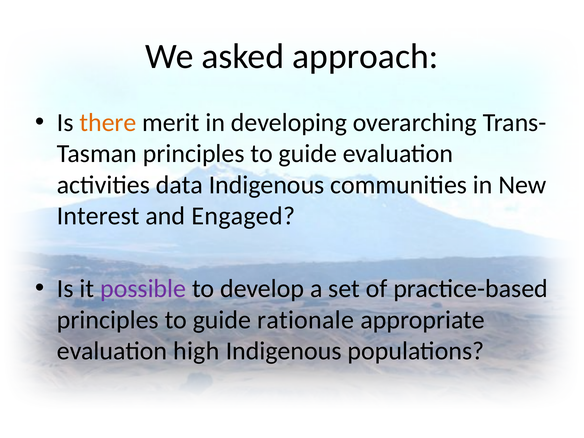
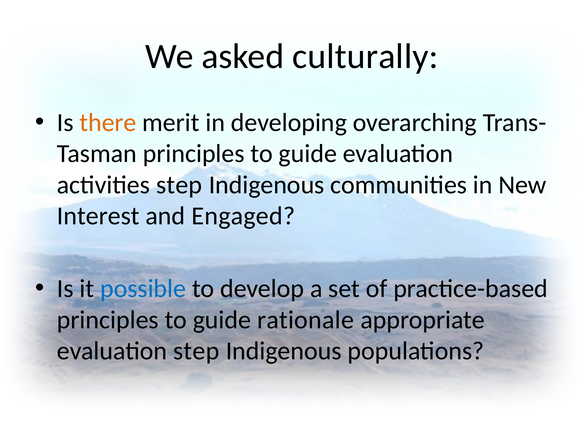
approach: approach -> culturally
activities data: data -> step
possible colour: purple -> blue
evaluation high: high -> step
